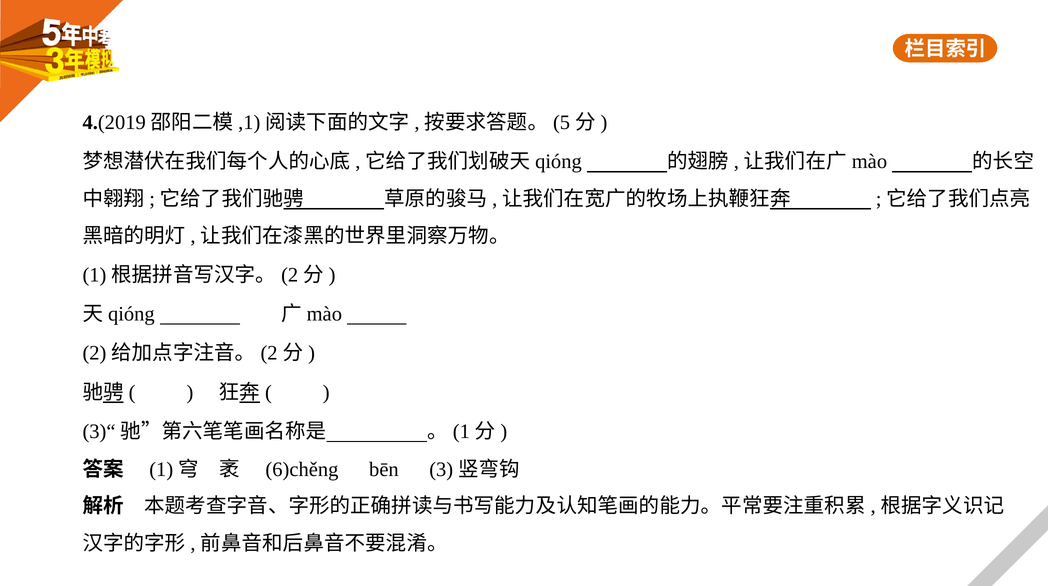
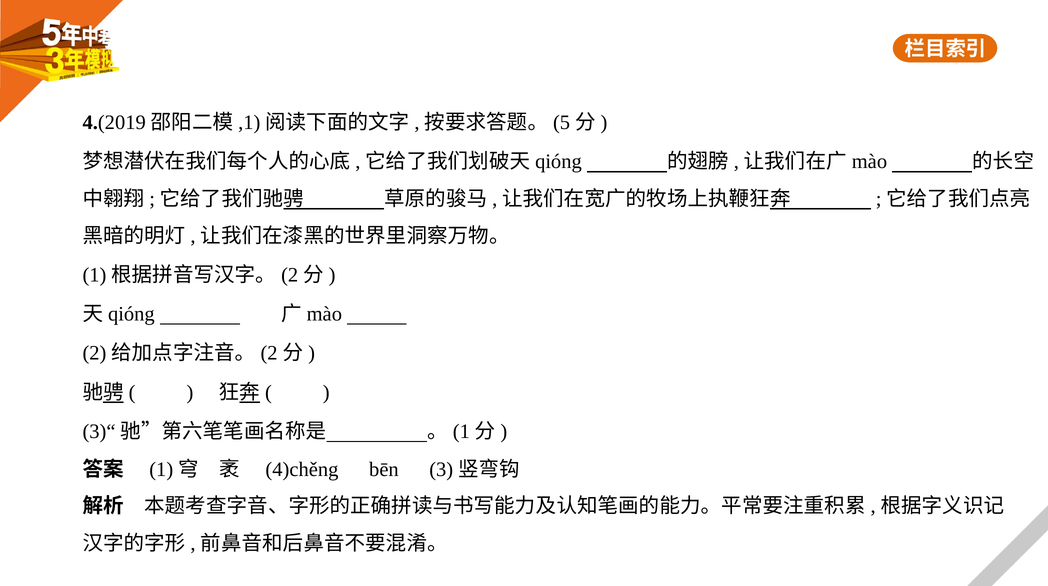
6)chěng: 6)chěng -> 4)chěng
